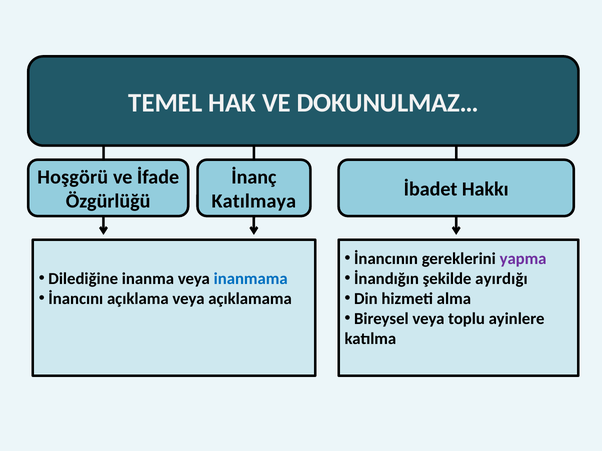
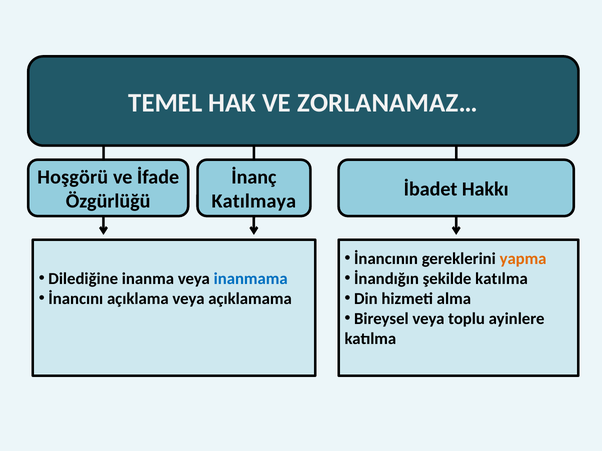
DOKUNULMAZ…: DOKUNULMAZ… -> ZORLANAMAZ…
yapma colour: purple -> orange
şekilde ayırdığı: ayırdığı -> katılma
